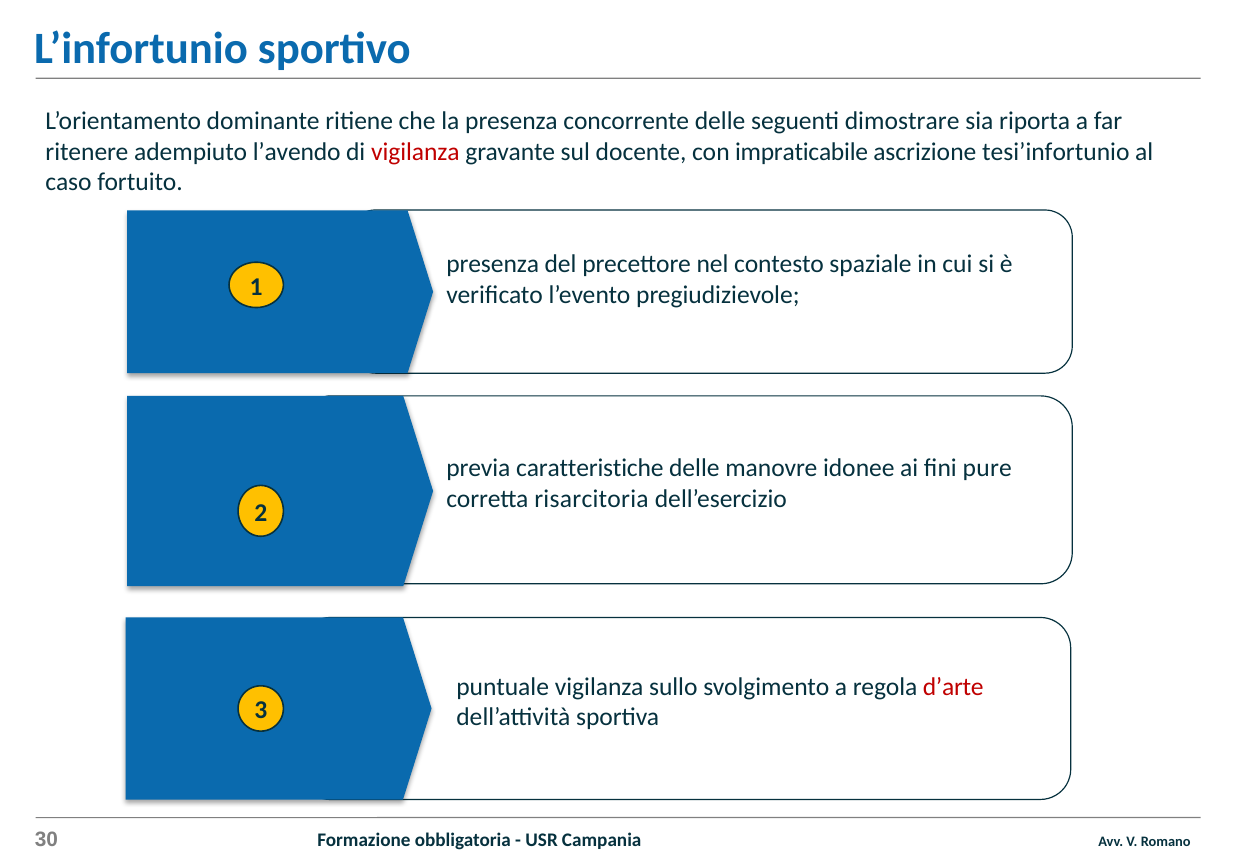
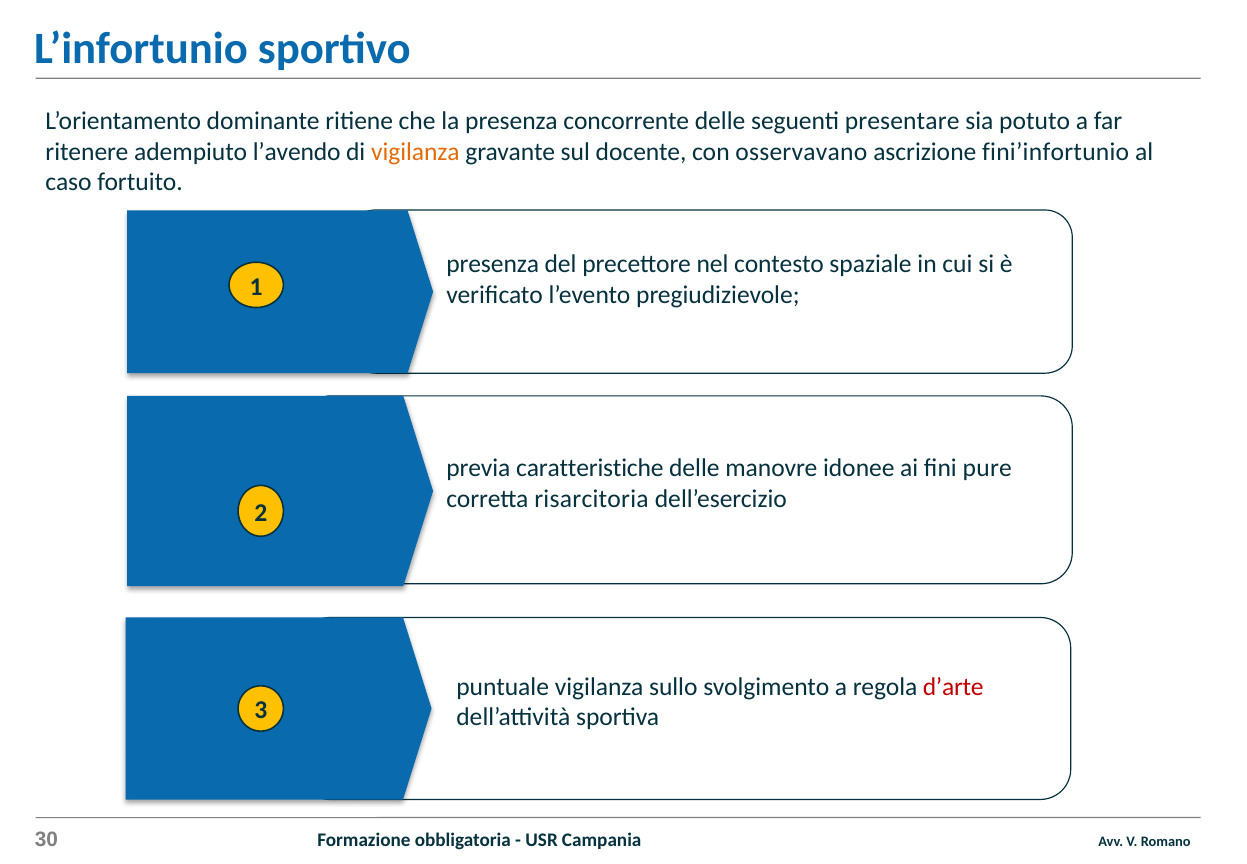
dimostrare: dimostrare -> presentare
riporta: riporta -> potuto
vigilanza at (415, 152) colour: red -> orange
impraticabile: impraticabile -> osservavano
tesi’infortunio: tesi’infortunio -> fini’infortunio
